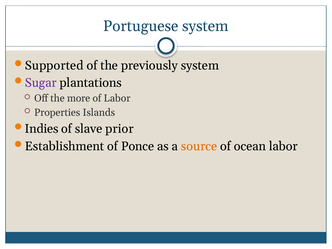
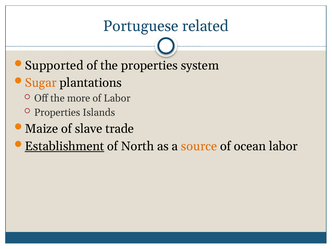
Portuguese system: system -> related
the previously: previously -> properties
Sugar colour: purple -> orange
Indies: Indies -> Maize
prior: prior -> trade
Establishment underline: none -> present
Ponce: Ponce -> North
